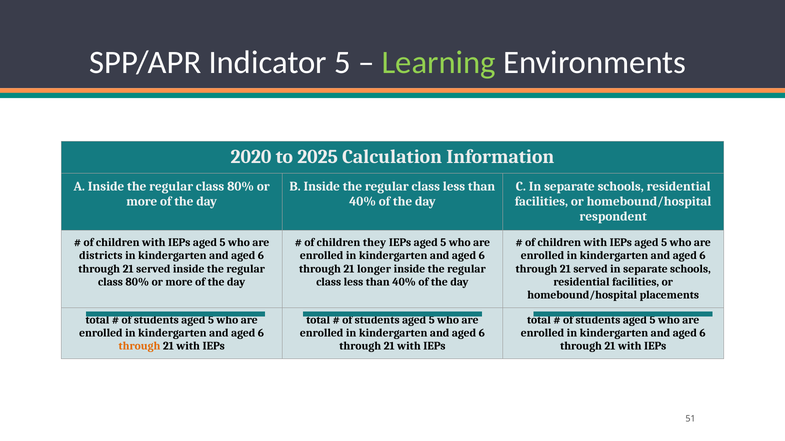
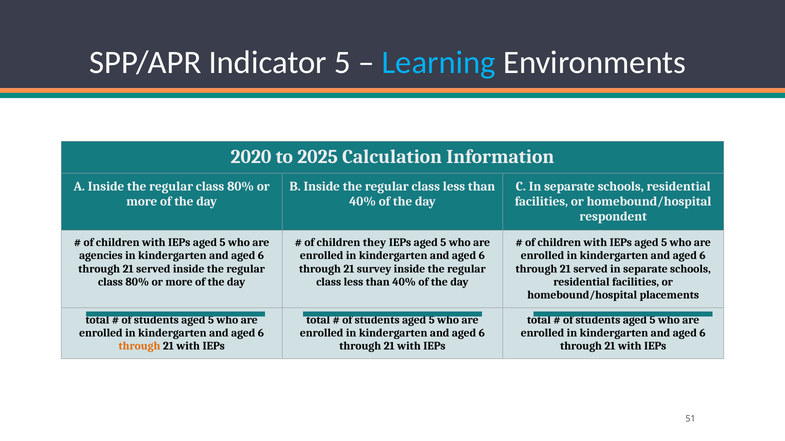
Learning colour: light green -> light blue
districts: districts -> agencies
longer: longer -> survey
